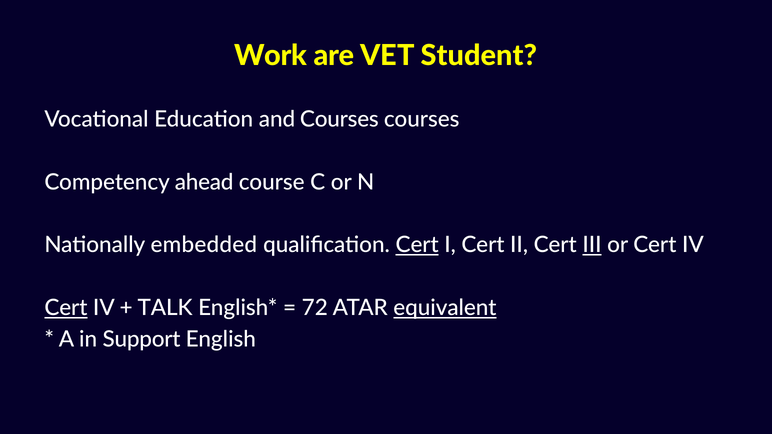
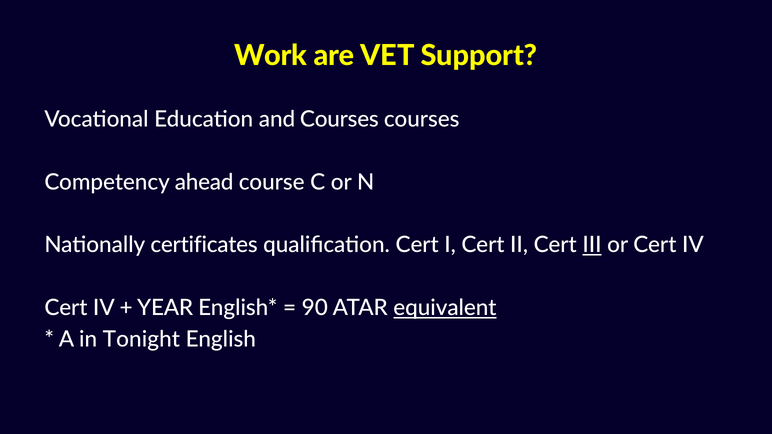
Student: Student -> Support
embedded: embedded -> certificates
Cert at (417, 245) underline: present -> none
Cert at (66, 308) underline: present -> none
TALK: TALK -> YEAR
72: 72 -> 90
Support: Support -> Tonight
